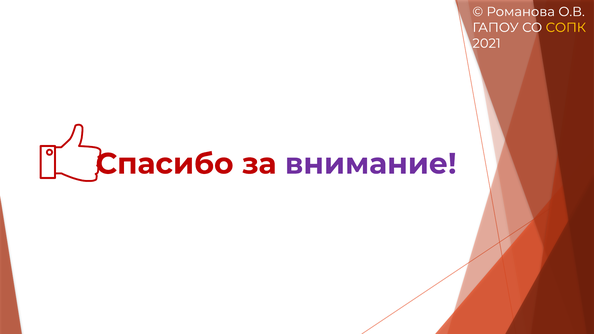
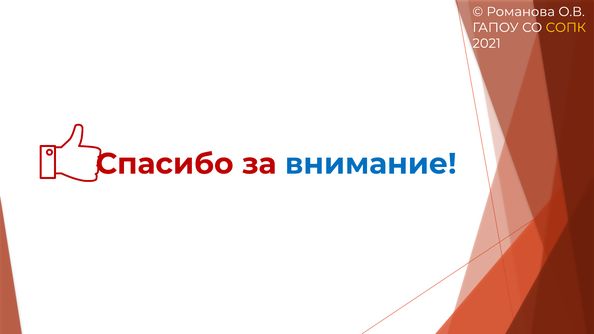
внимание colour: purple -> blue
